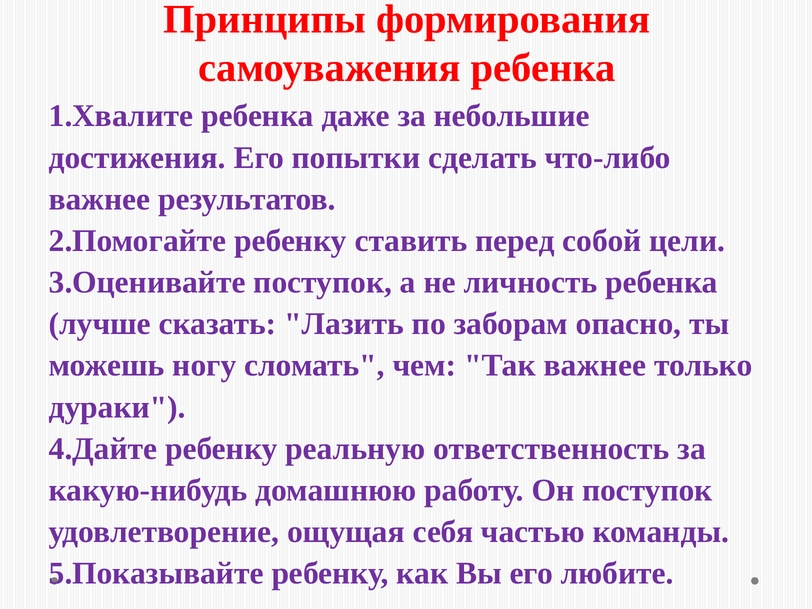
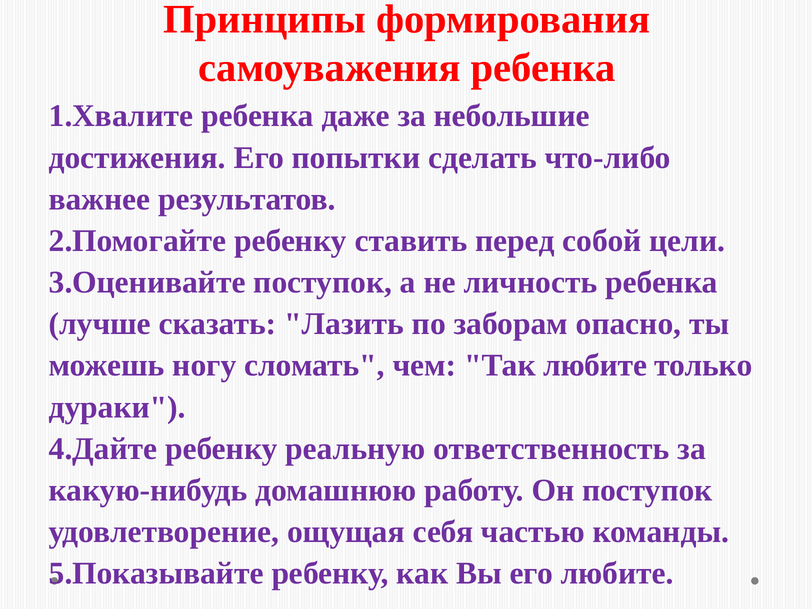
Так важнее: важнее -> любите
